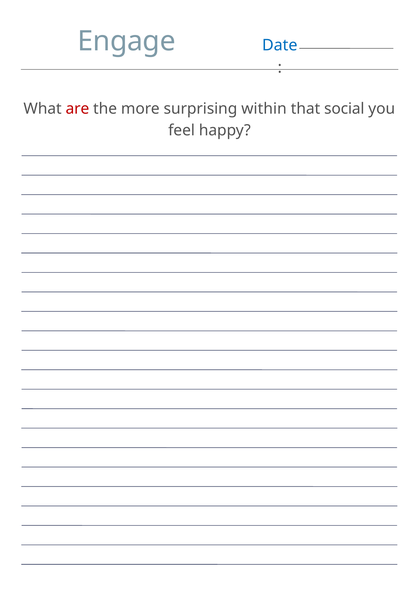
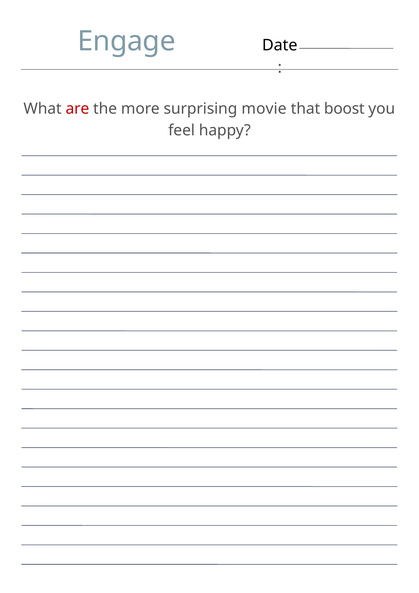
Date colour: blue -> black
within: within -> movie
social: social -> boost
